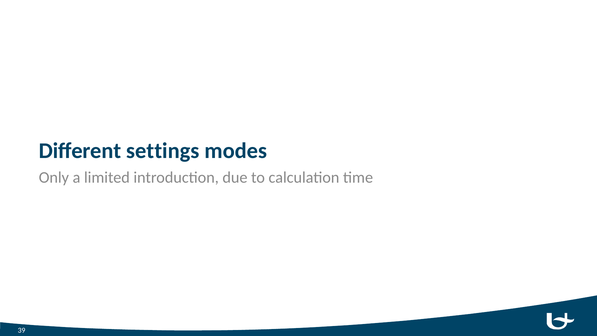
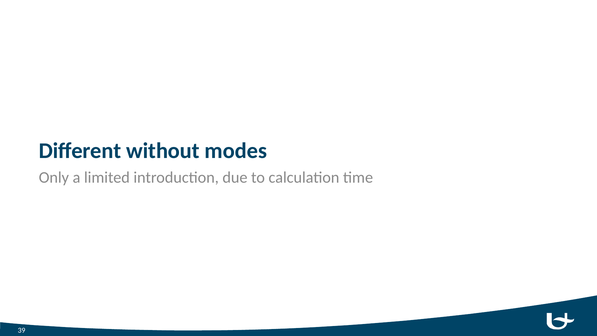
settings: settings -> without
